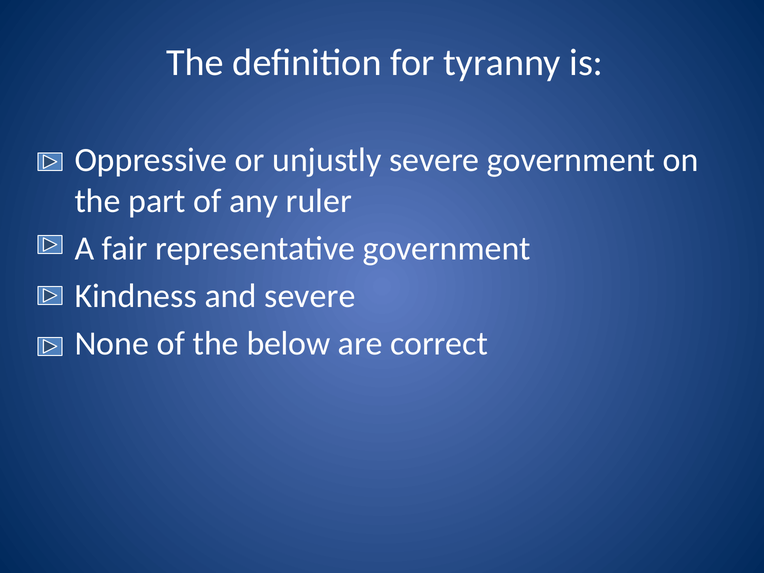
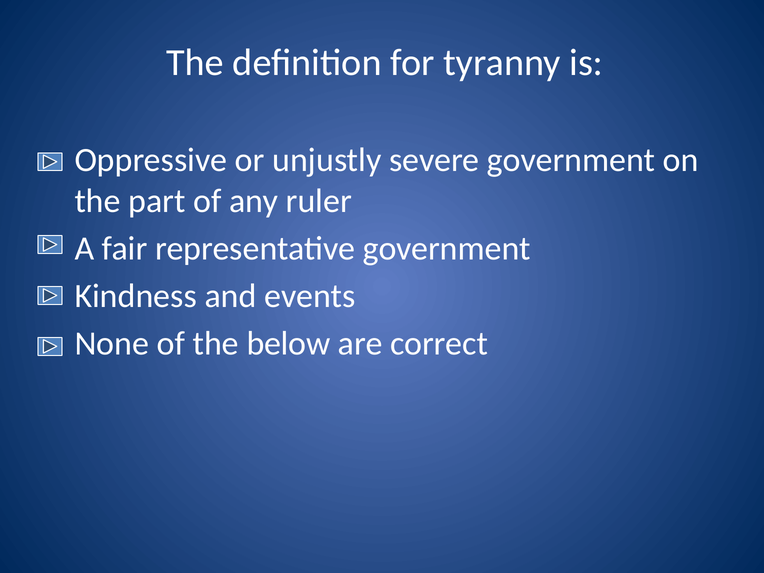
and severe: severe -> events
